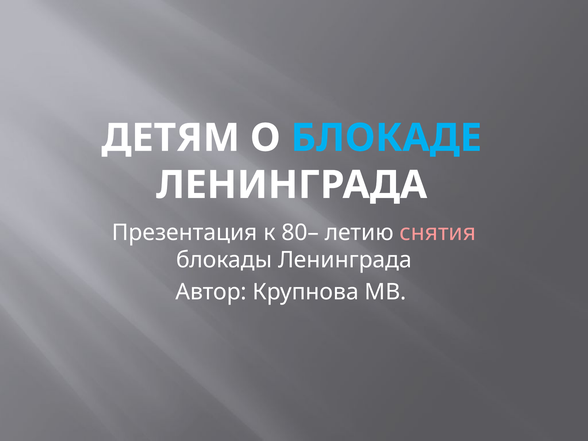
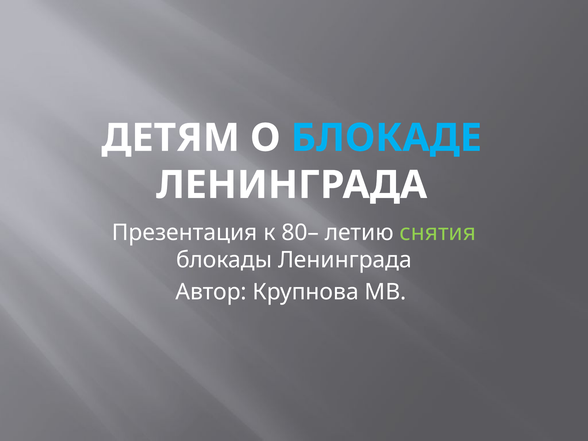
снятия colour: pink -> light green
